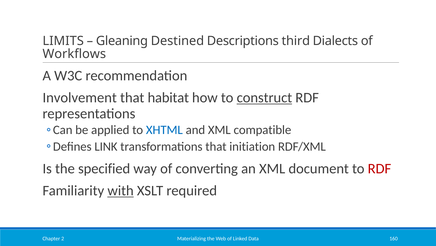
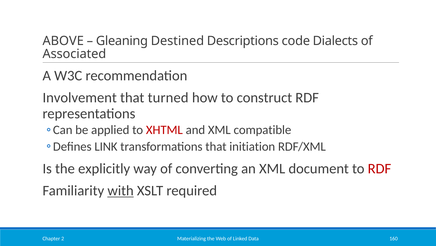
LIMITS: LIMITS -> ABOVE
third: third -> code
Workflows: Workflows -> Associated
habitat: habitat -> turned
construct underline: present -> none
XHTML colour: blue -> red
specified: specified -> explicitly
